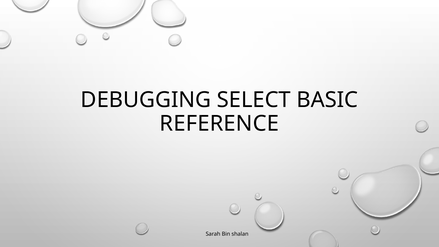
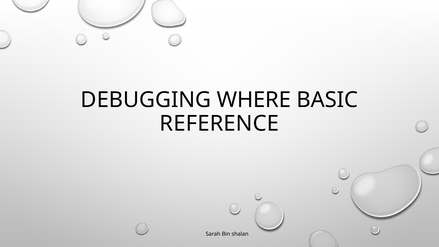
SELECT: SELECT -> WHERE
